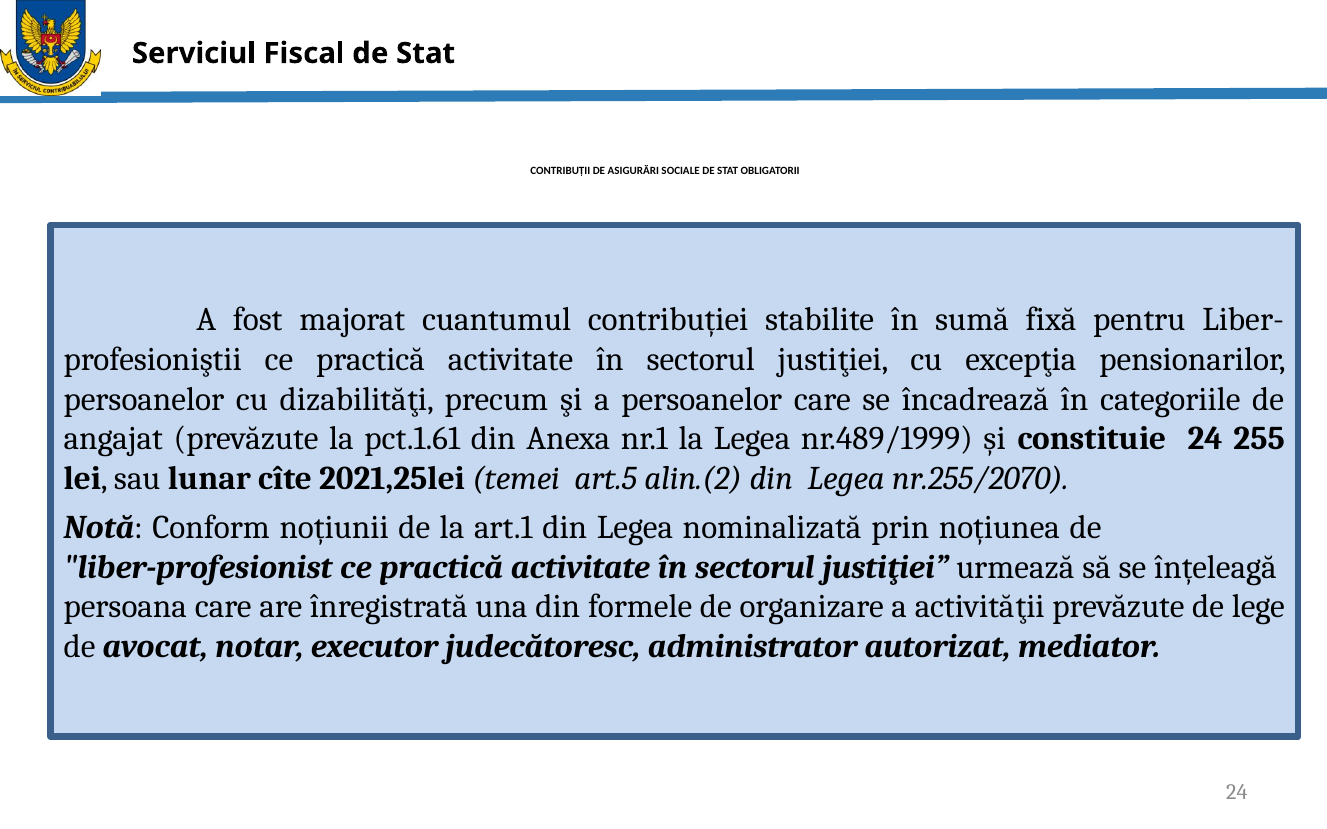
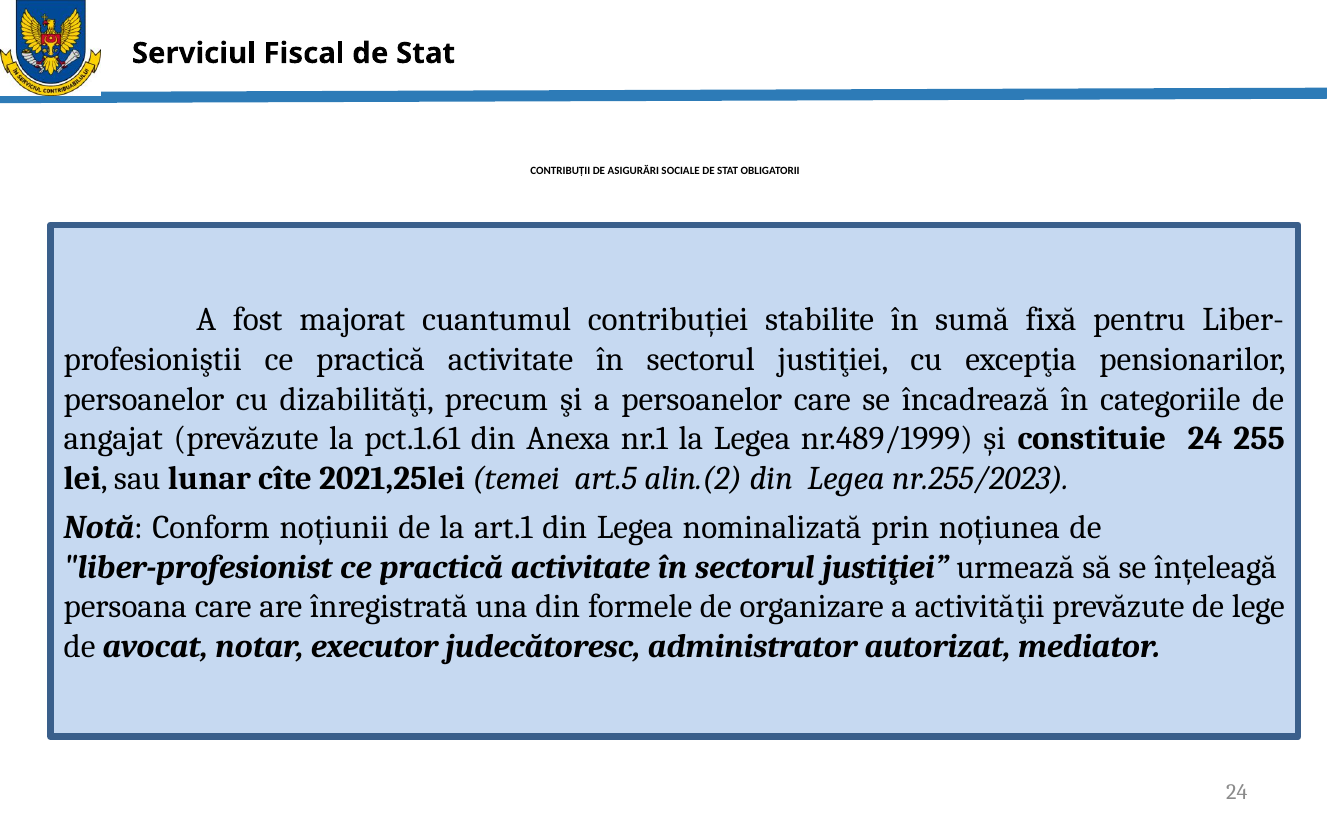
nr.255/2070: nr.255/2070 -> nr.255/2023
